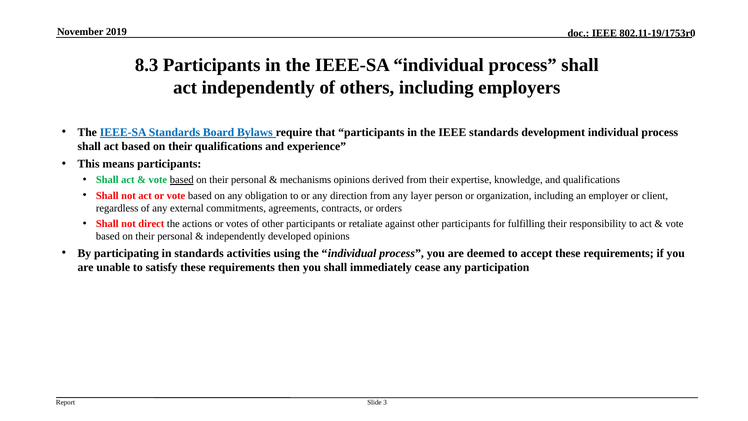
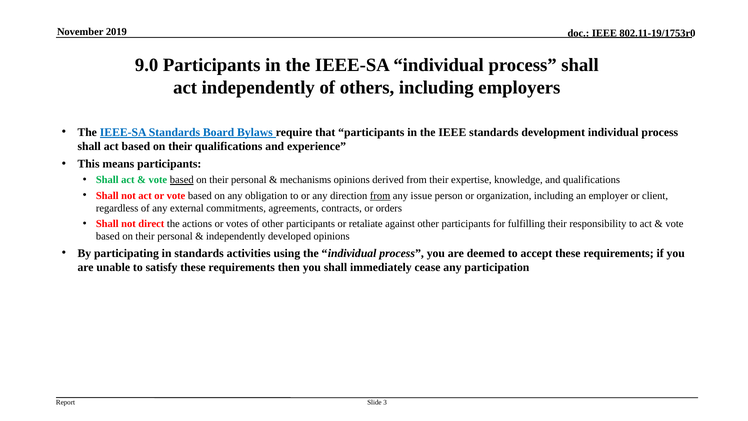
8.3: 8.3 -> 9.0
from at (380, 195) underline: none -> present
layer: layer -> issue
